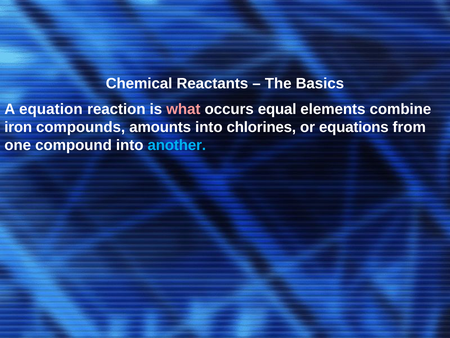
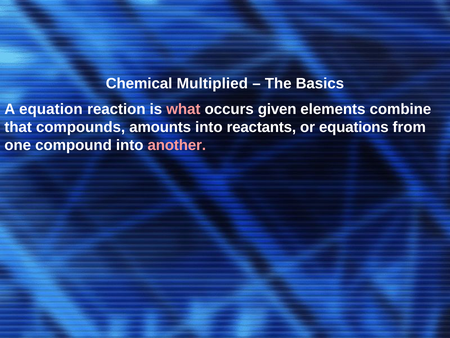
Reactants: Reactants -> Multiplied
equal: equal -> given
iron: iron -> that
chlorines: chlorines -> reactants
another colour: light blue -> pink
